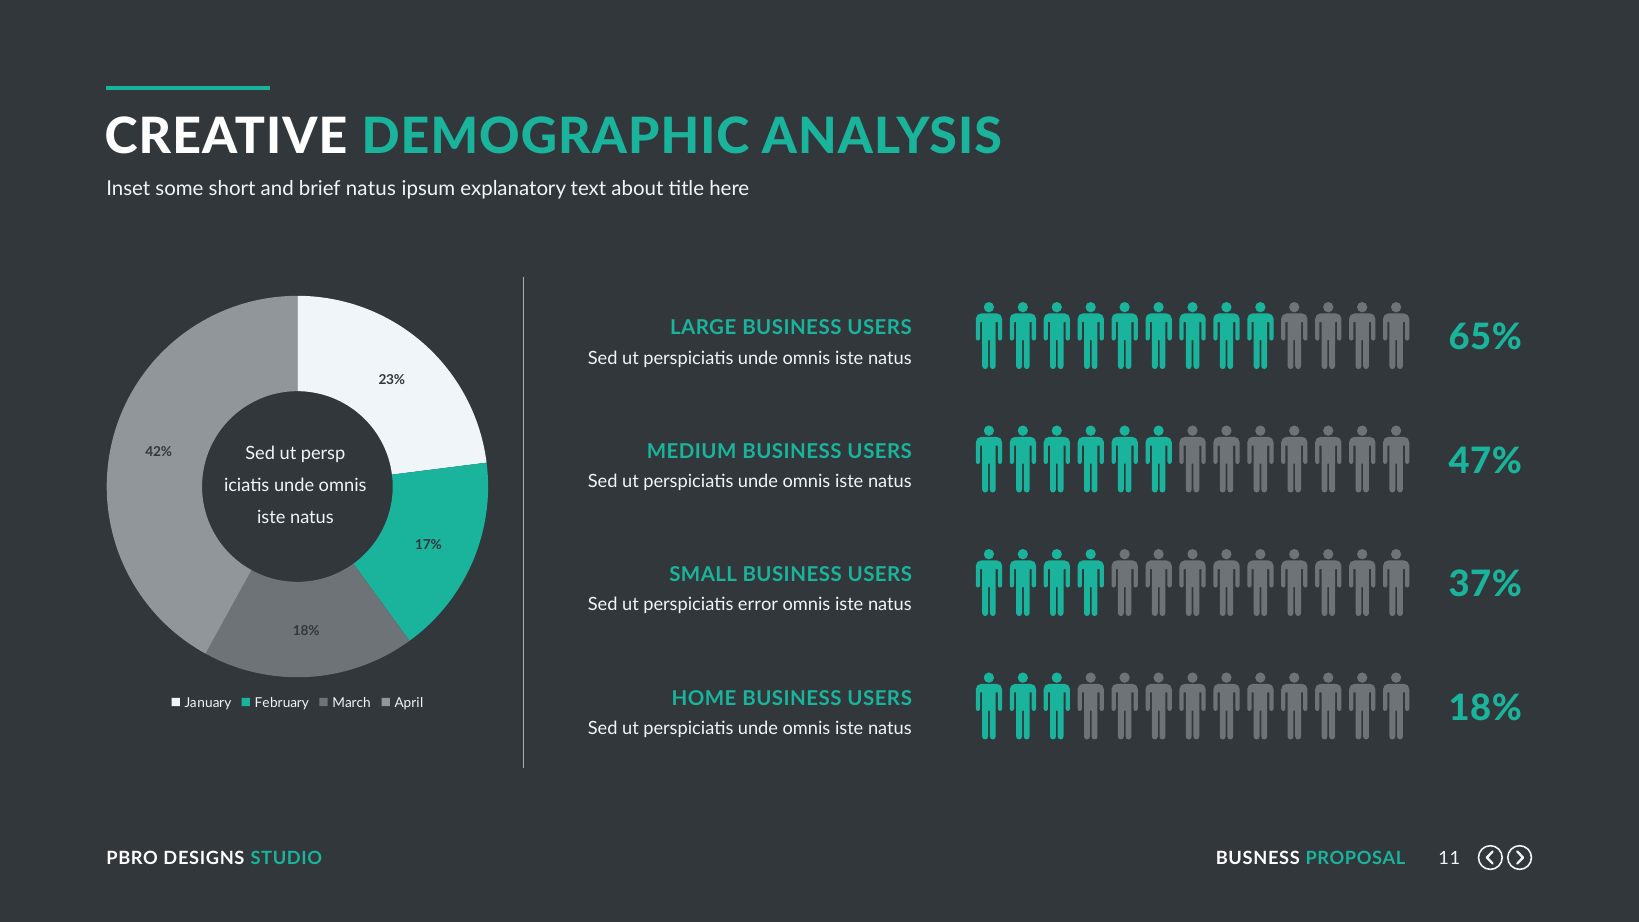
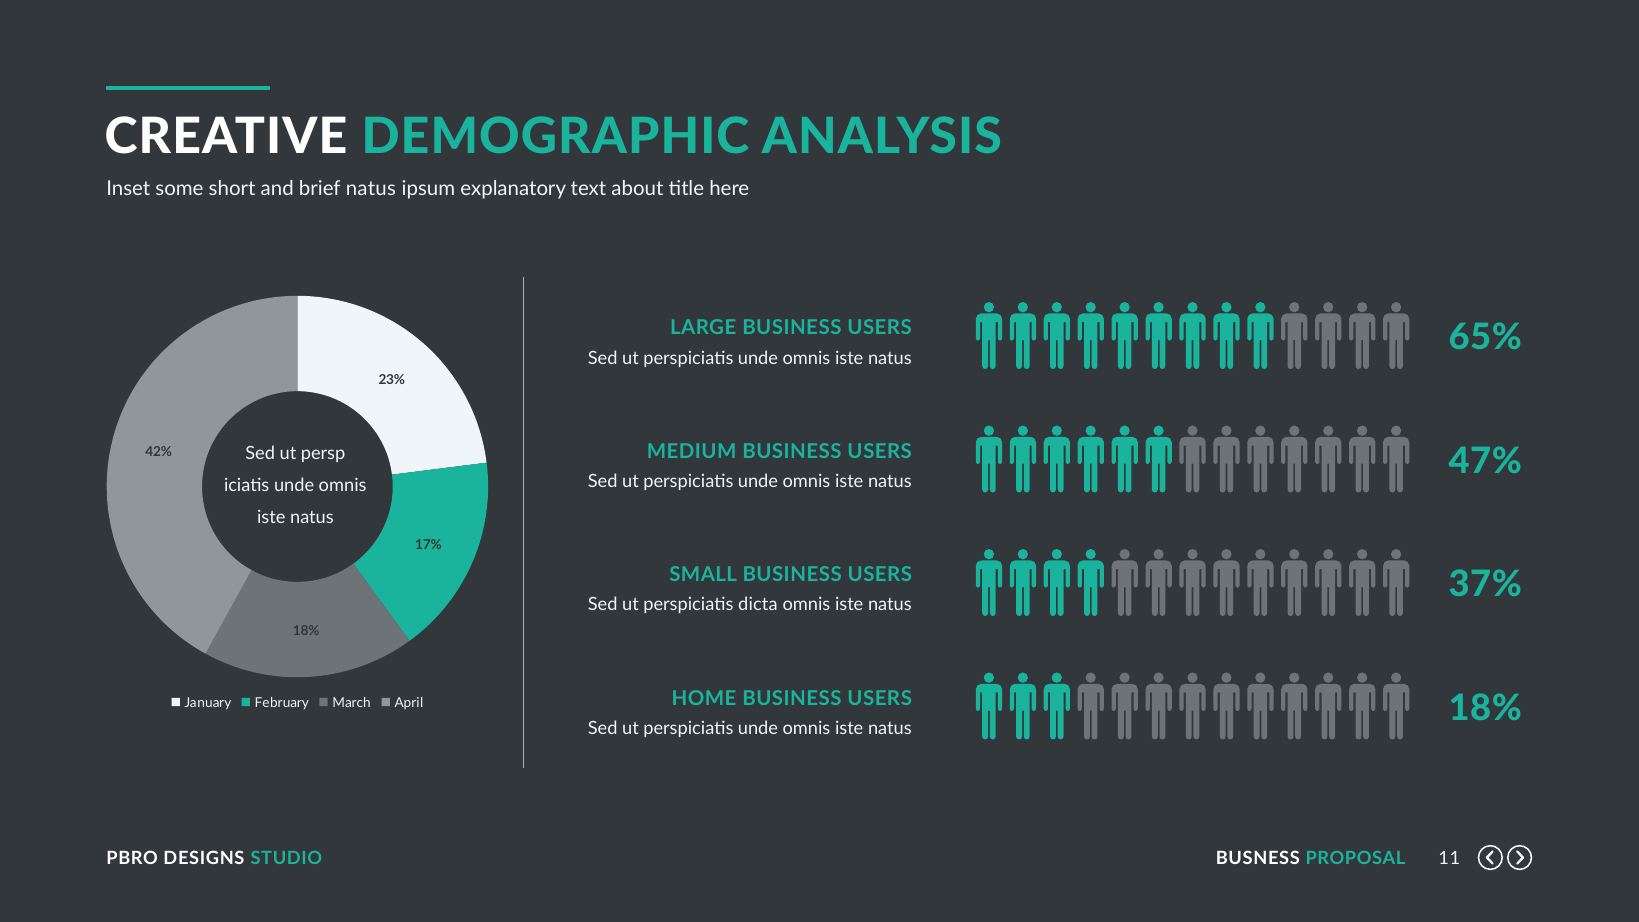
error: error -> dicta
